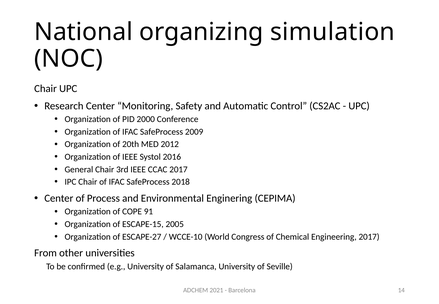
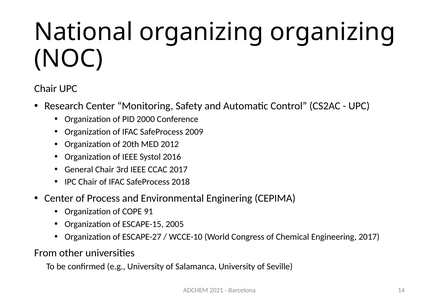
organizing simulation: simulation -> organizing
